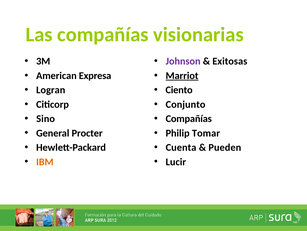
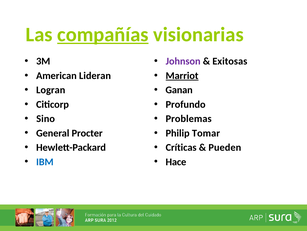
compañías at (103, 34) underline: none -> present
Expresa: Expresa -> Lideran
Ciento: Ciento -> Ganan
Conjunto: Conjunto -> Profundo
Compañías at (189, 118): Compañías -> Problemas
Cuenta: Cuenta -> Críticas
IBM colour: orange -> blue
Lucir: Lucir -> Hace
